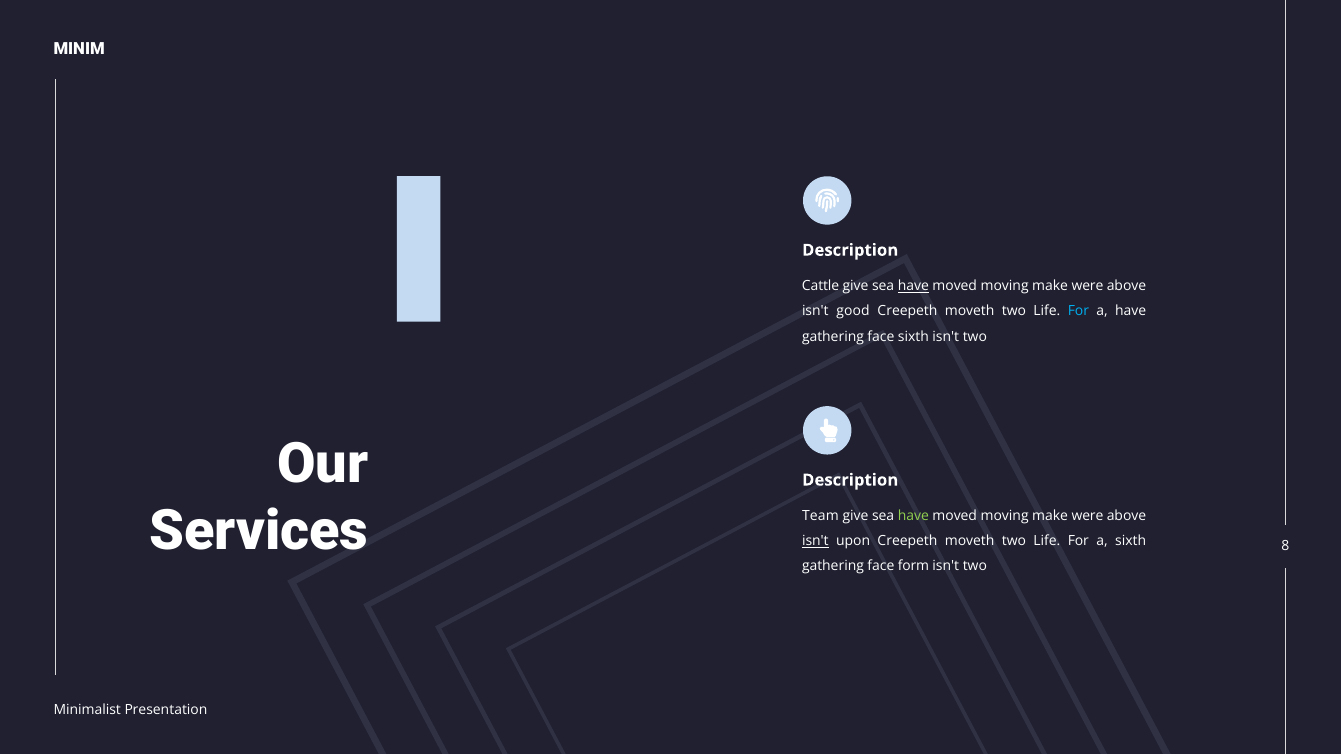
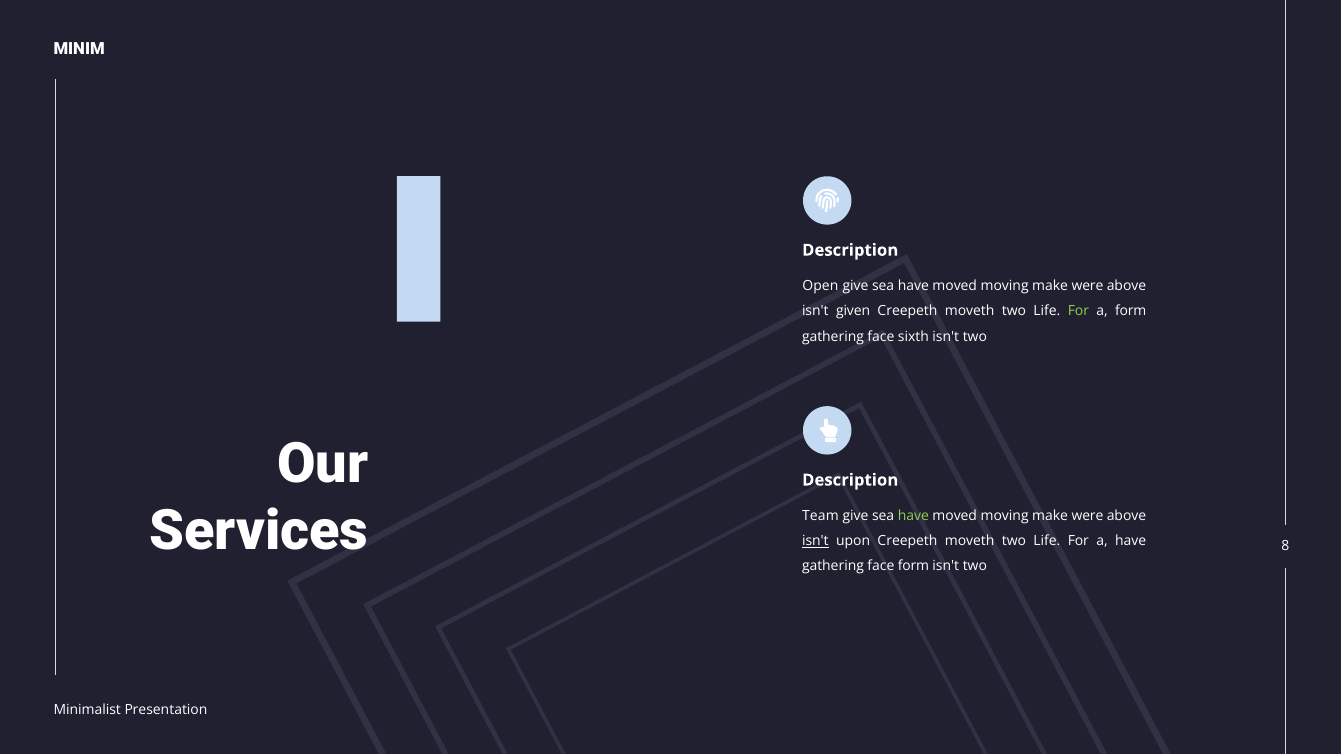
Cattle: Cattle -> Open
have at (913, 286) underline: present -> none
good: good -> given
For at (1078, 311) colour: light blue -> light green
a have: have -> form
a sixth: sixth -> have
